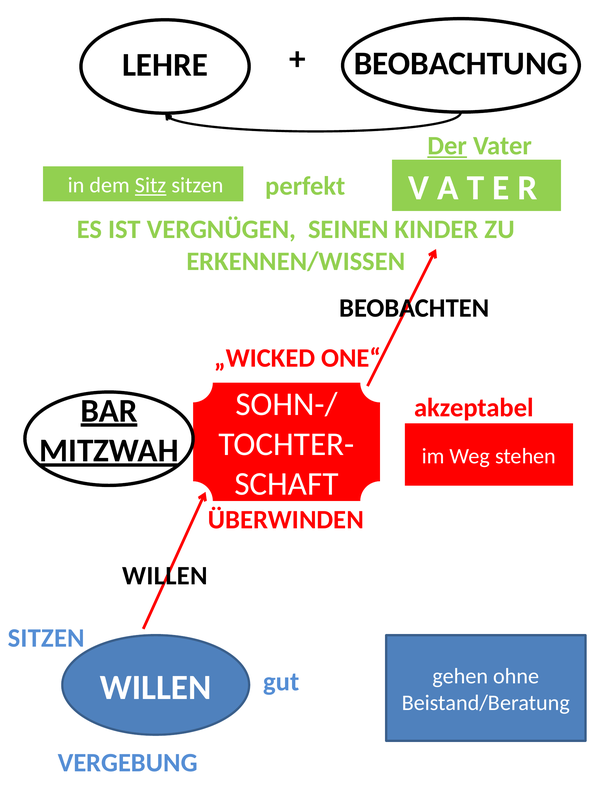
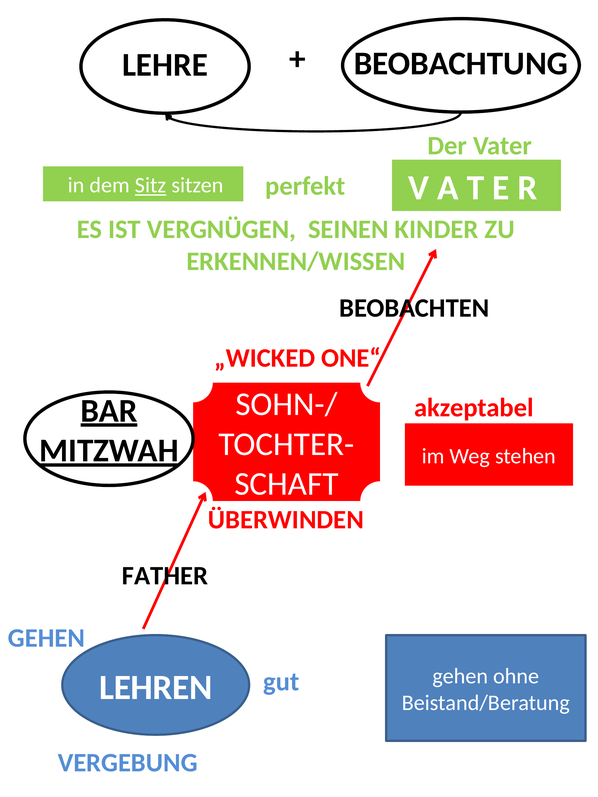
Der underline: present -> none
WILLEN at (165, 576): WILLEN -> FATHER
SITZEN at (46, 638): SITZEN -> GEHEN
WILLEN at (156, 688): WILLEN -> LEHREN
